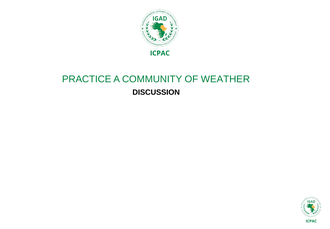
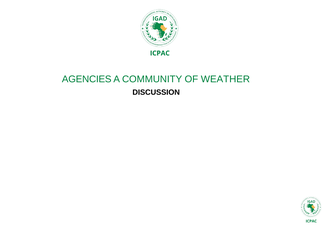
PRACTICE: PRACTICE -> AGENCIES
